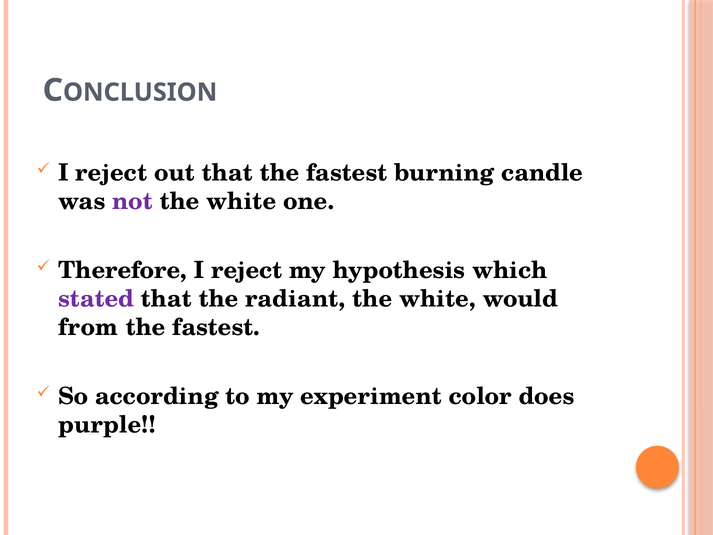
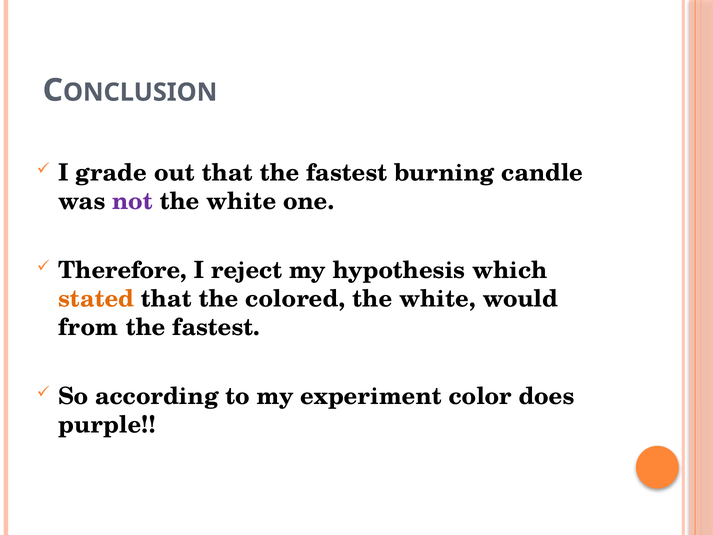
reject at (111, 173): reject -> grade
stated colour: purple -> orange
radiant: radiant -> colored
